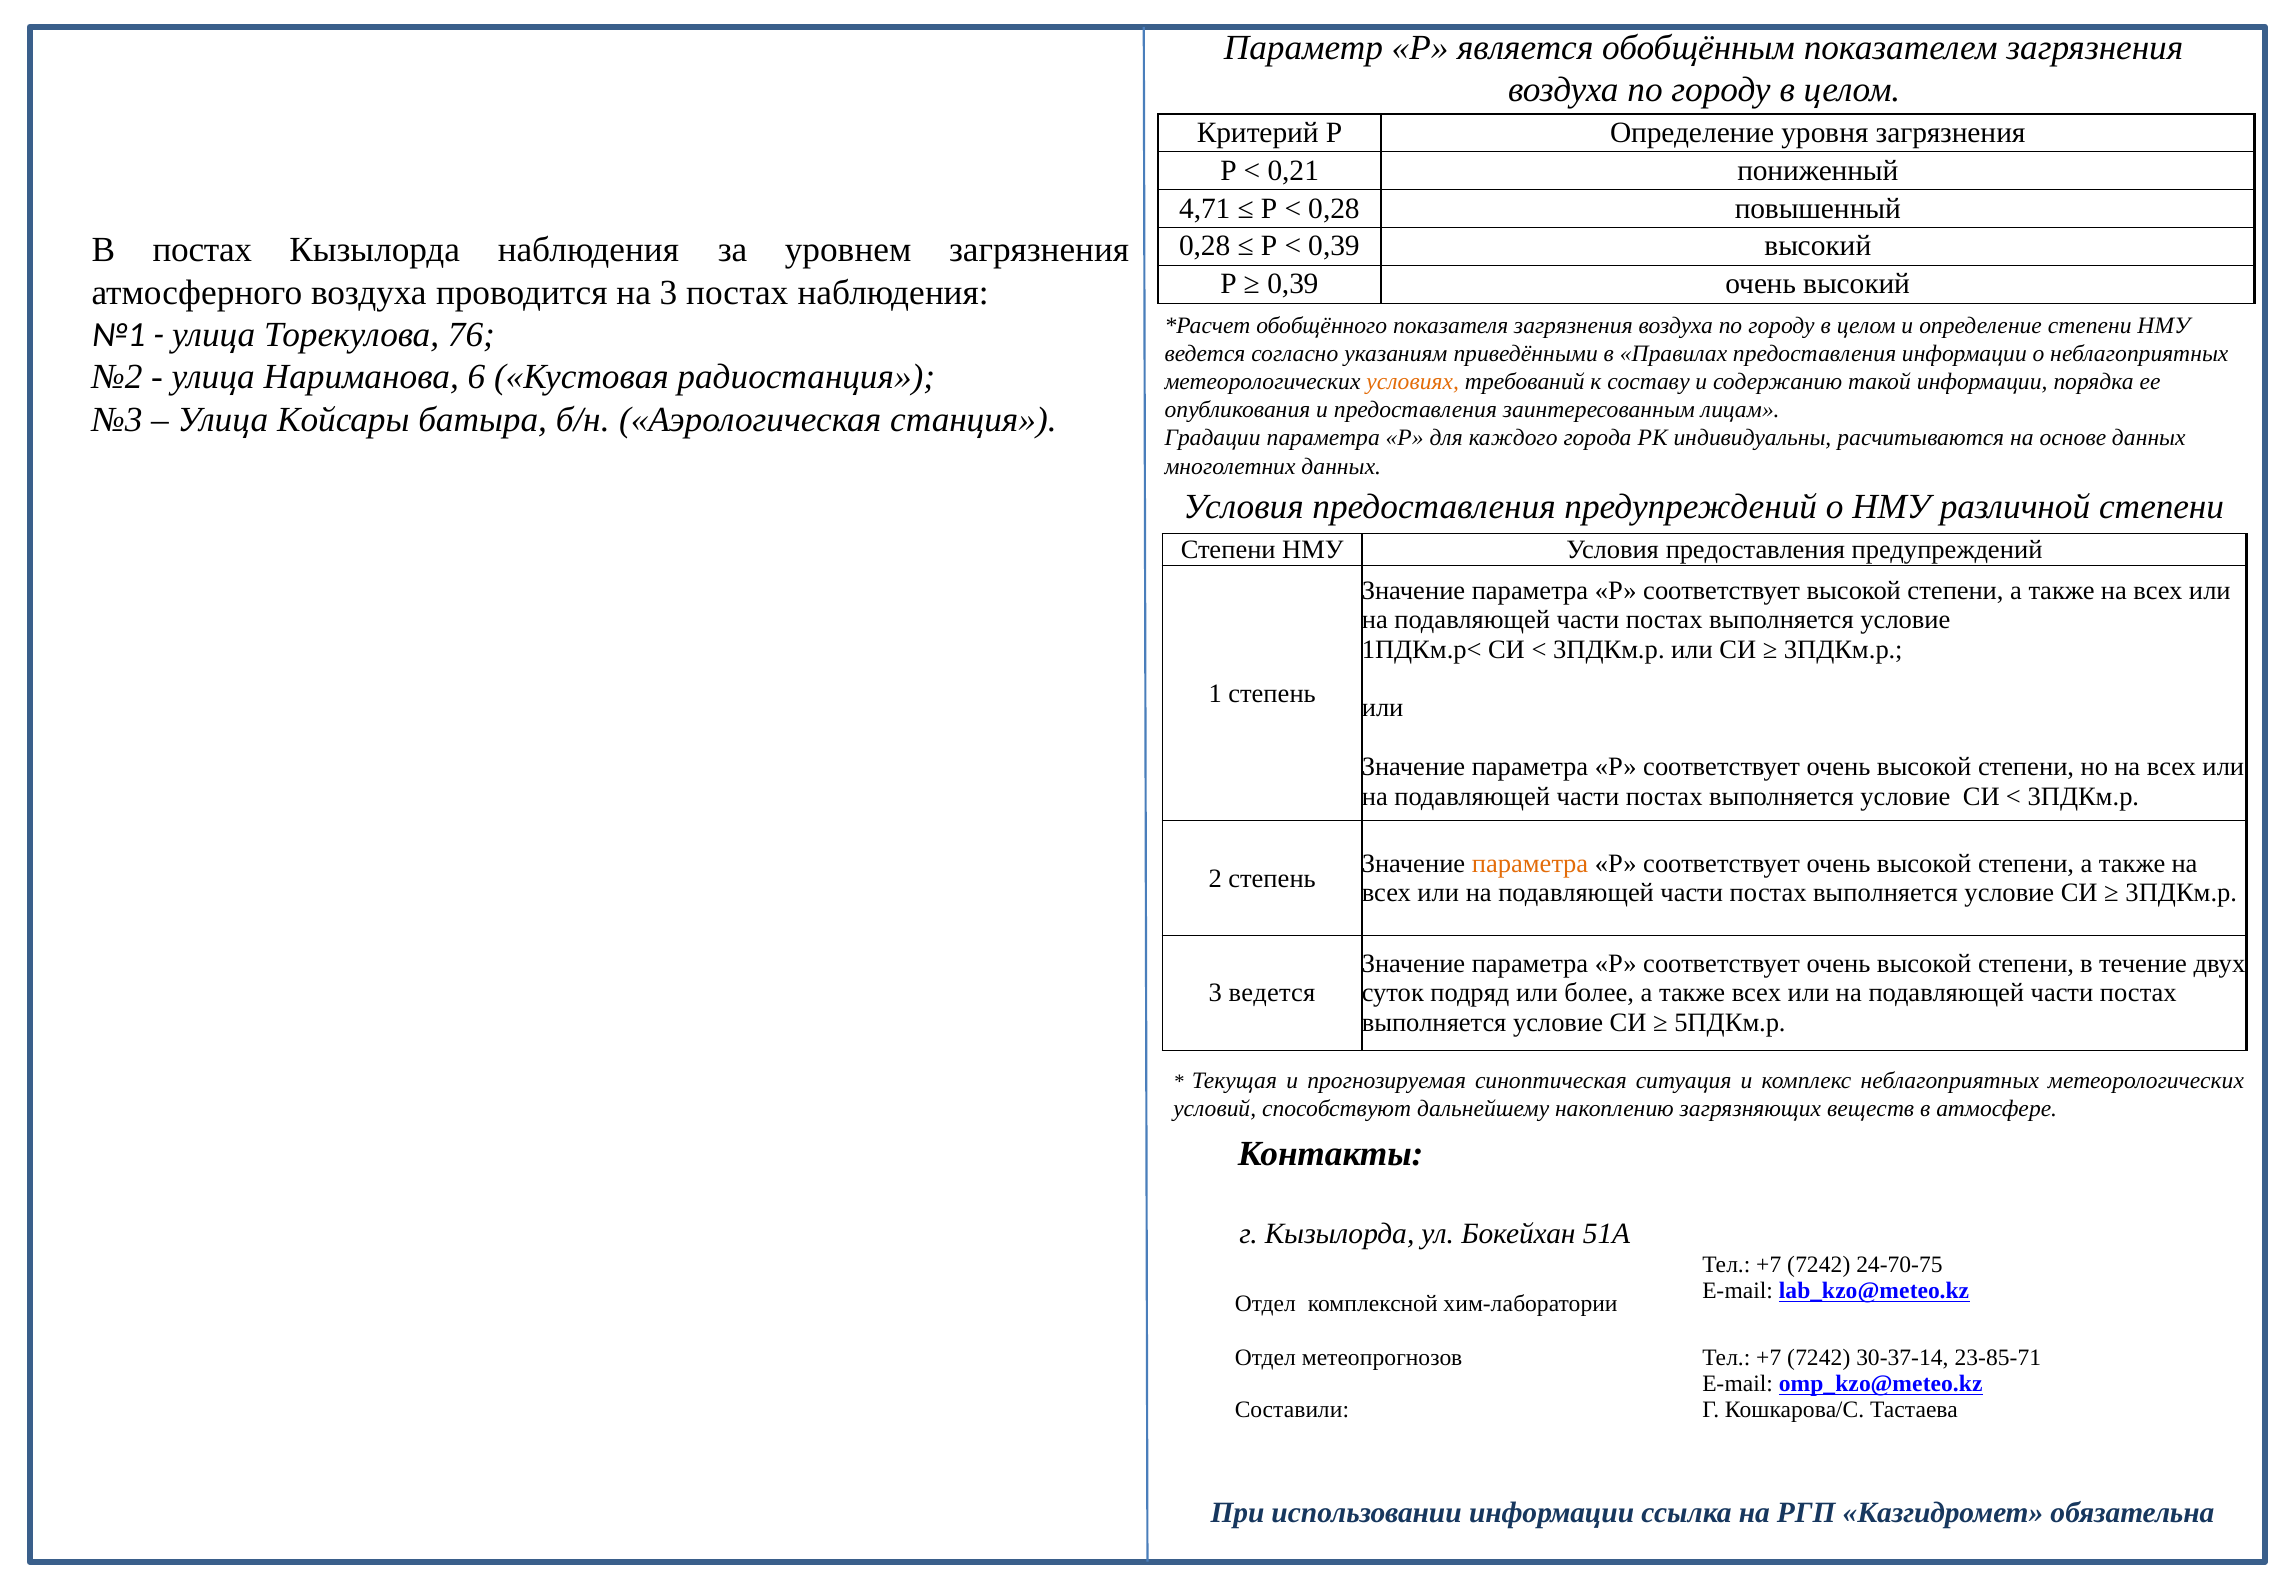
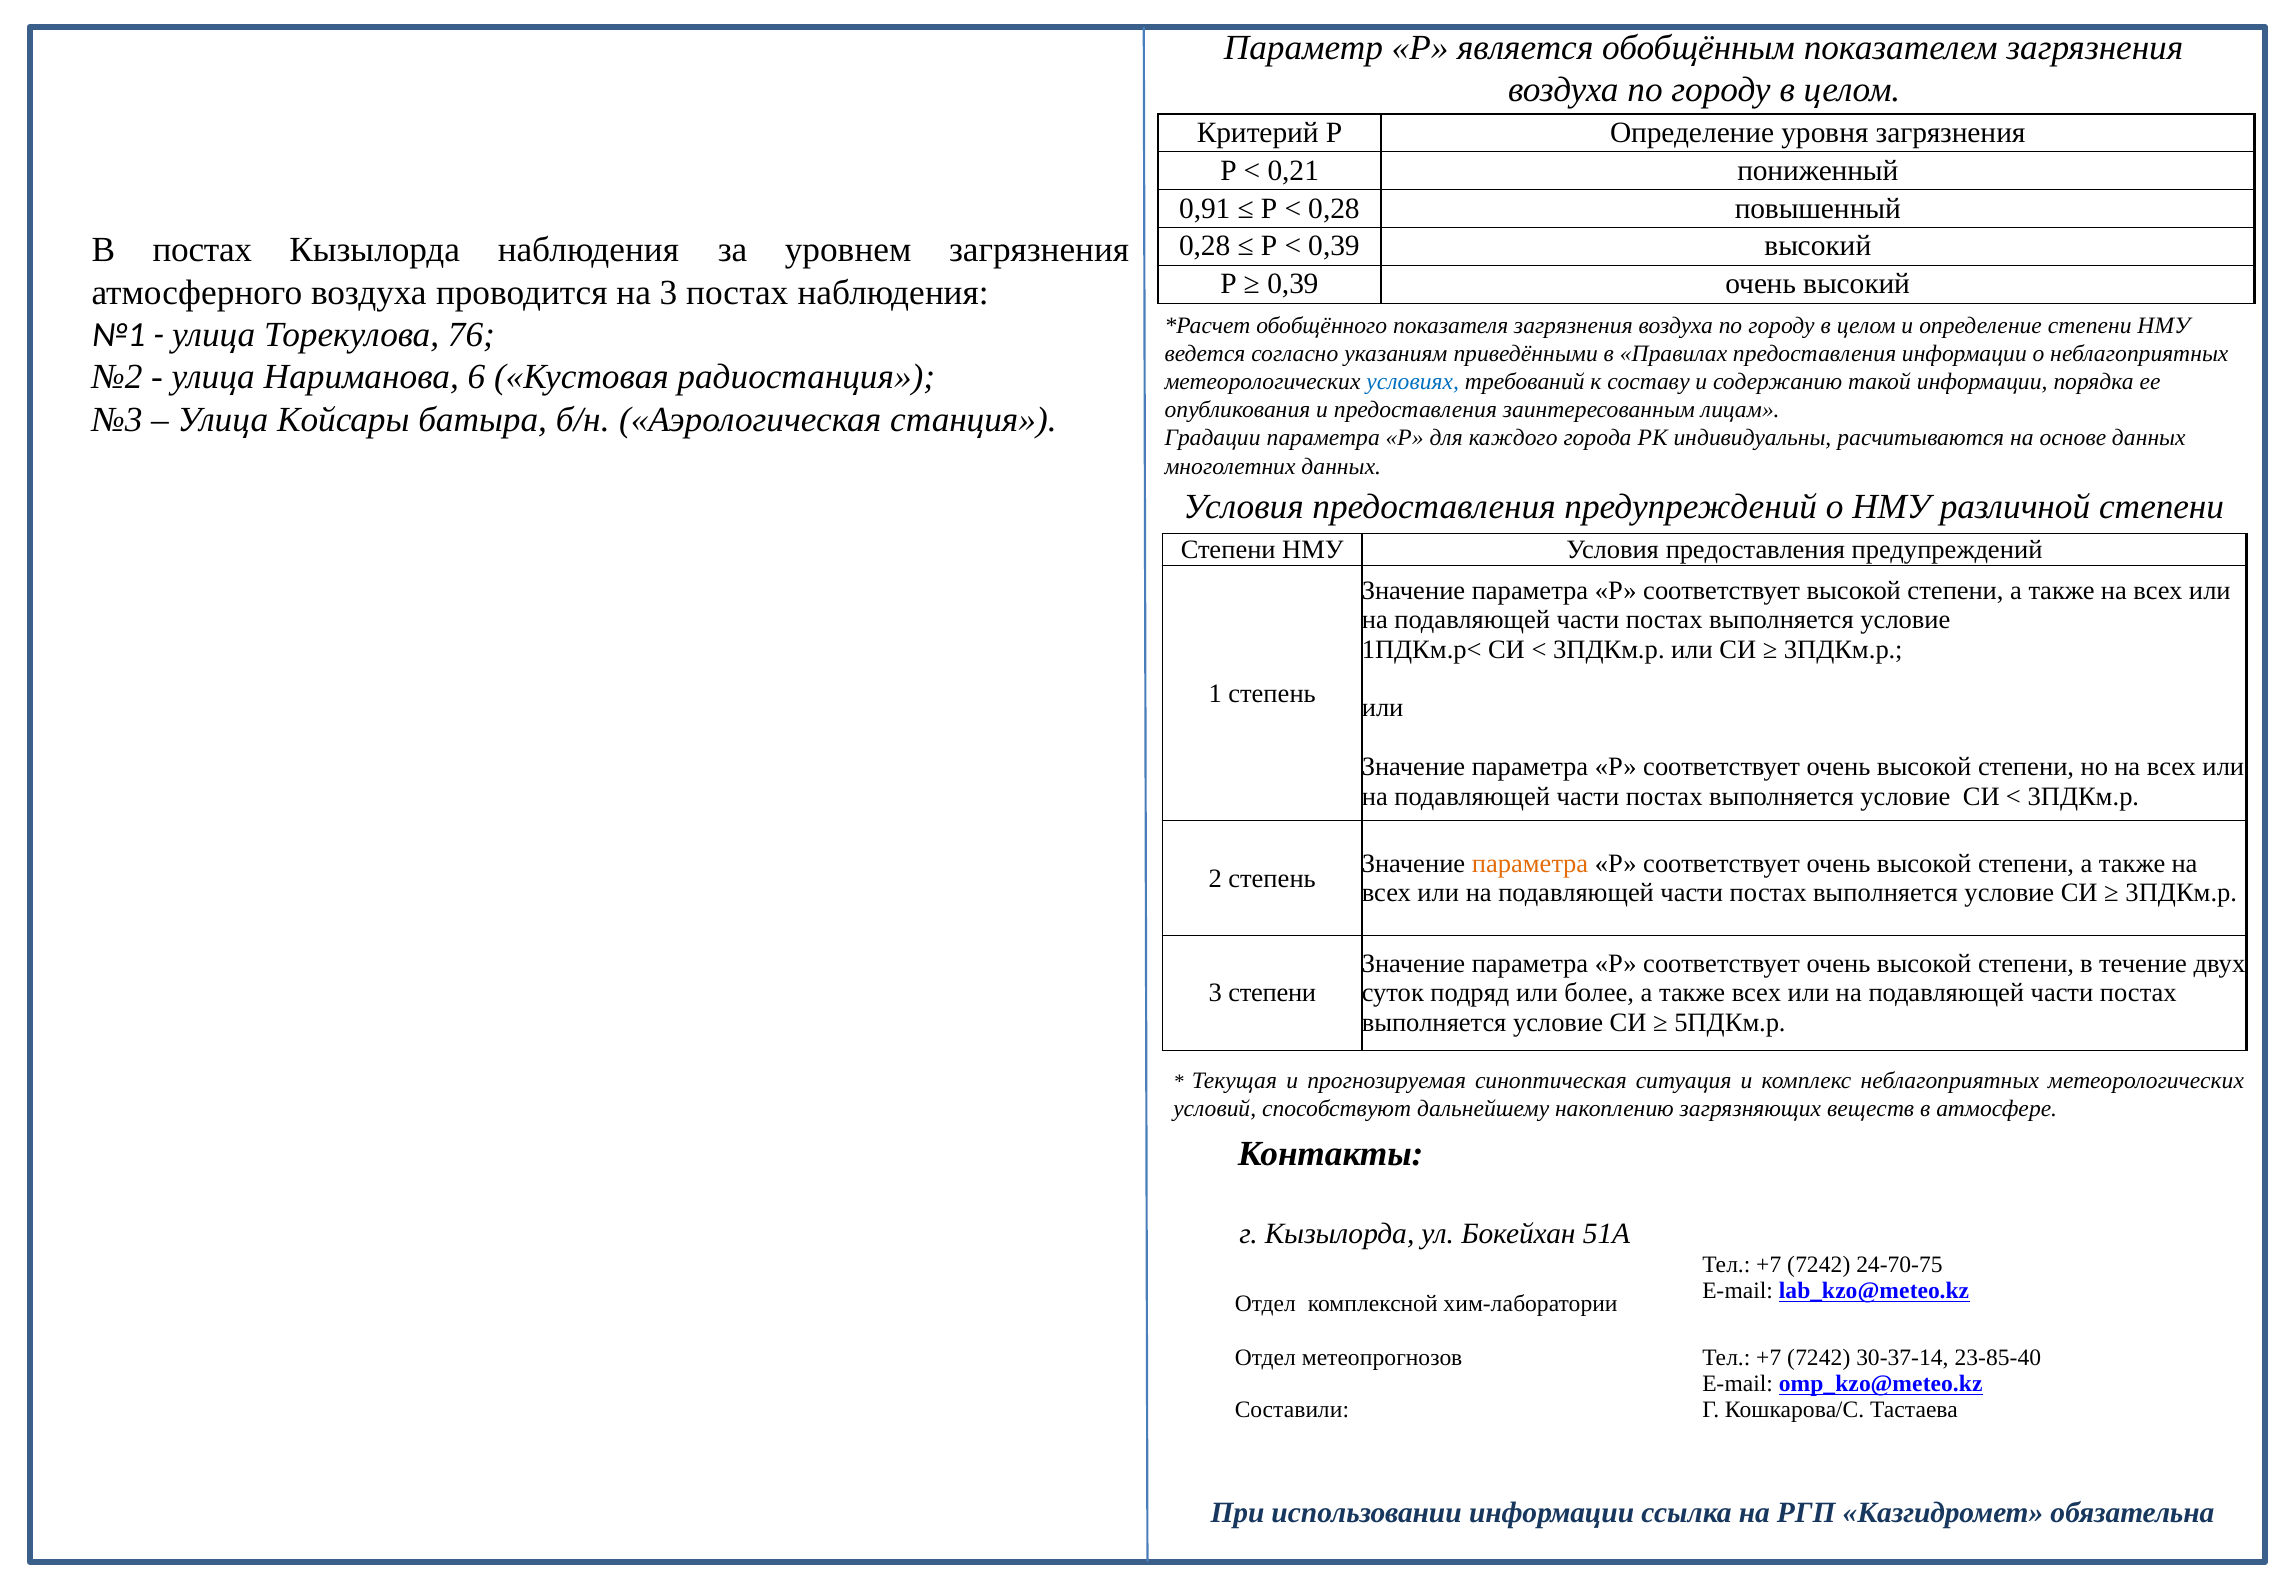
4,71: 4,71 -> 0,91
условиях colour: orange -> blue
3 ведется: ведется -> степени
23-85-71: 23-85-71 -> 23-85-40
